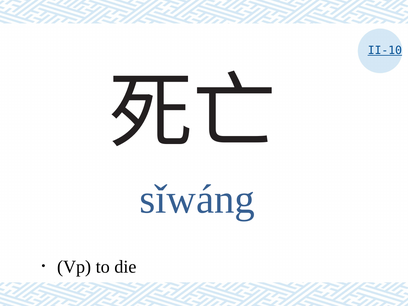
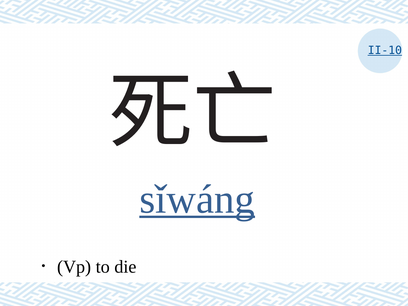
sǐwáng underline: none -> present
